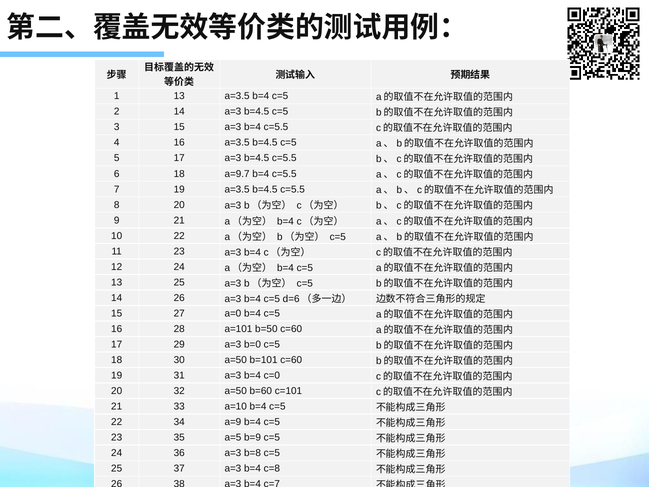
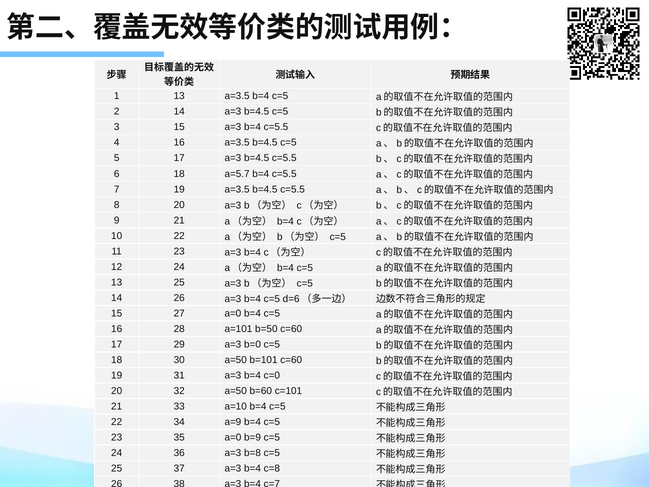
a=9.7: a=9.7 -> a=5.7
35 a=5: a=5 -> a=0
